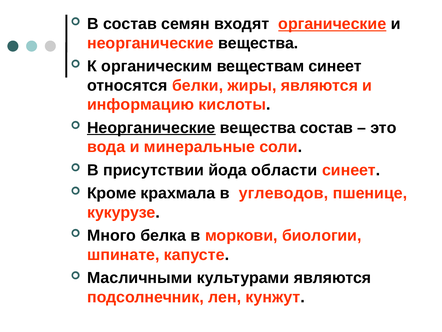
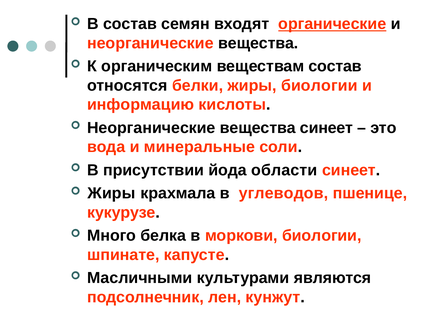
веществам синеет: синеет -> состав
жиры являются: являются -> биологии
Неорганические at (151, 128) underline: present -> none
вещества состав: состав -> синеет
Кроме at (112, 193): Кроме -> Жиры
